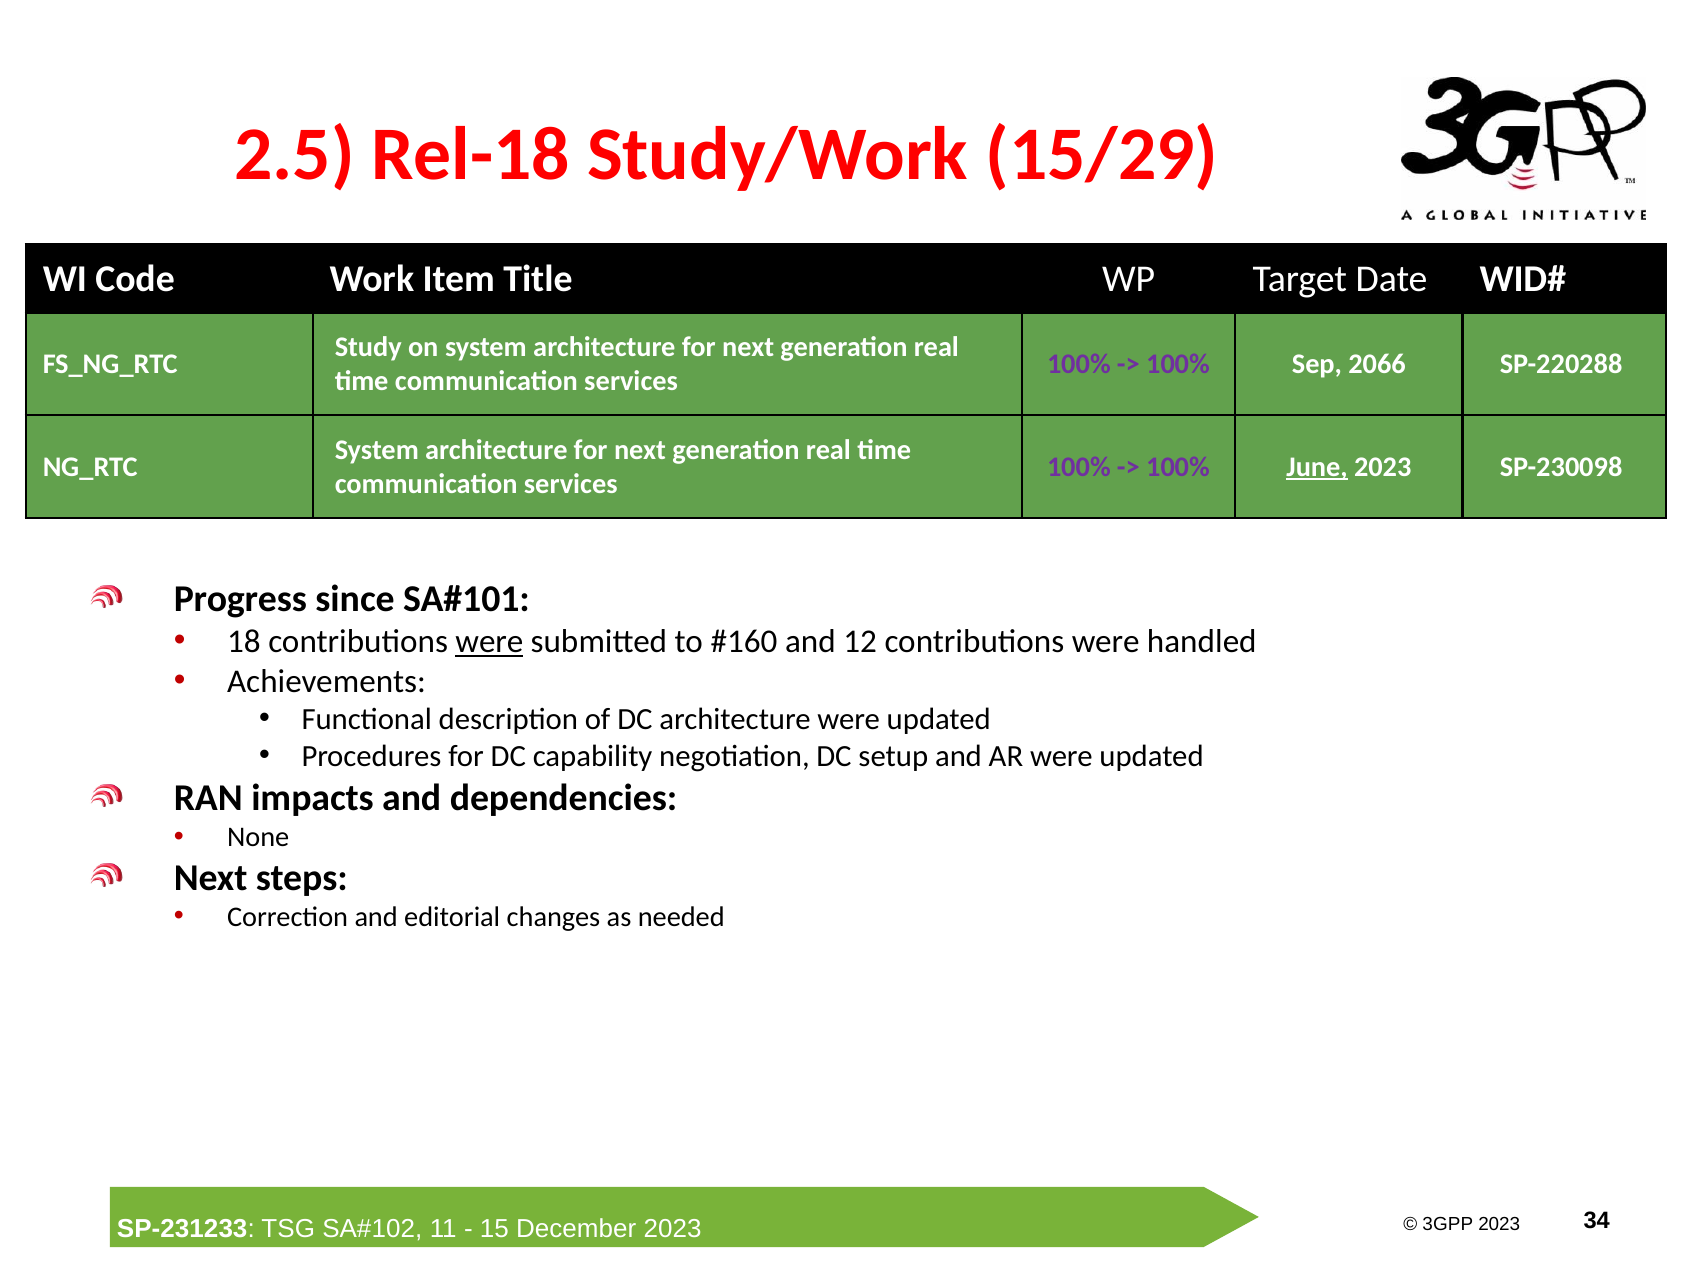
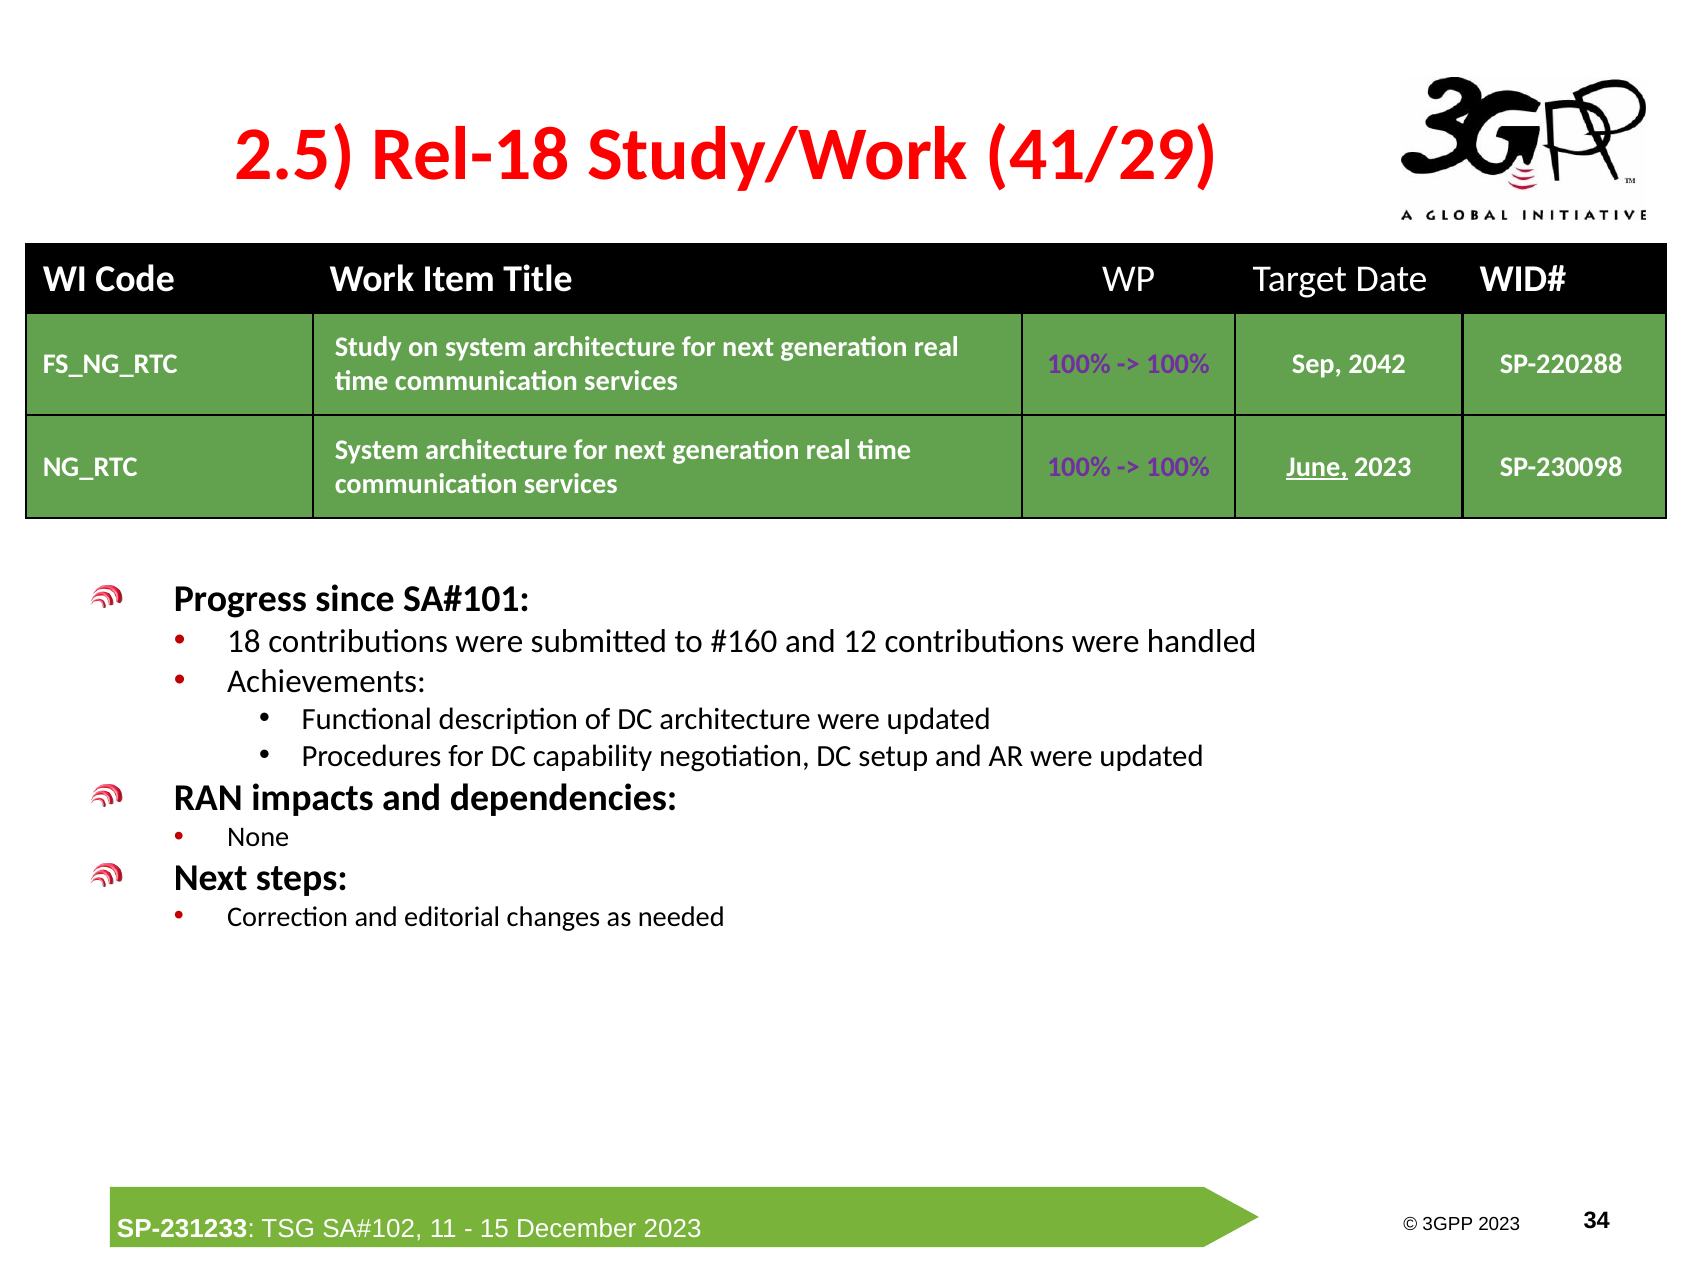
15/29: 15/29 -> 41/29
2066: 2066 -> 2042
were at (489, 642) underline: present -> none
